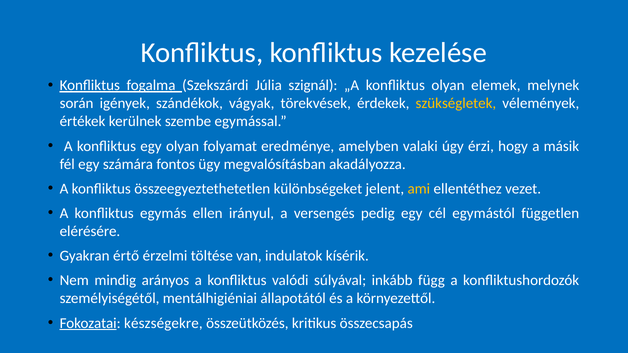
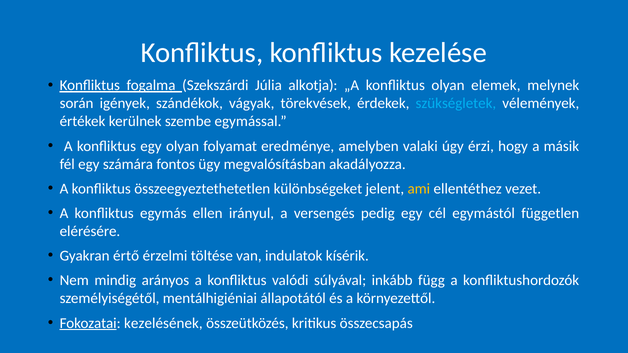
szignál: szignál -> alkotja
szükségletek colour: yellow -> light blue
készségekre: készségekre -> kezelésének
